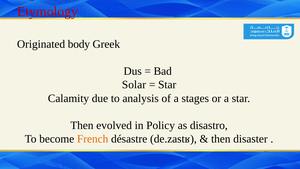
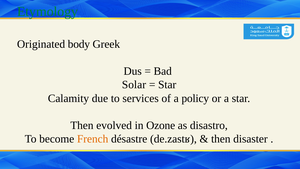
Etymology colour: red -> green
analysis: analysis -> services
stages: stages -> policy
Policy: Policy -> Ozone
